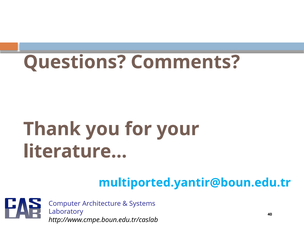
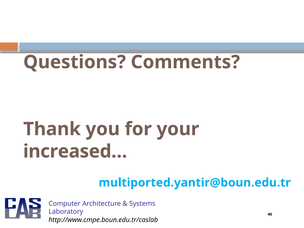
literature…: literature… -> increased…
